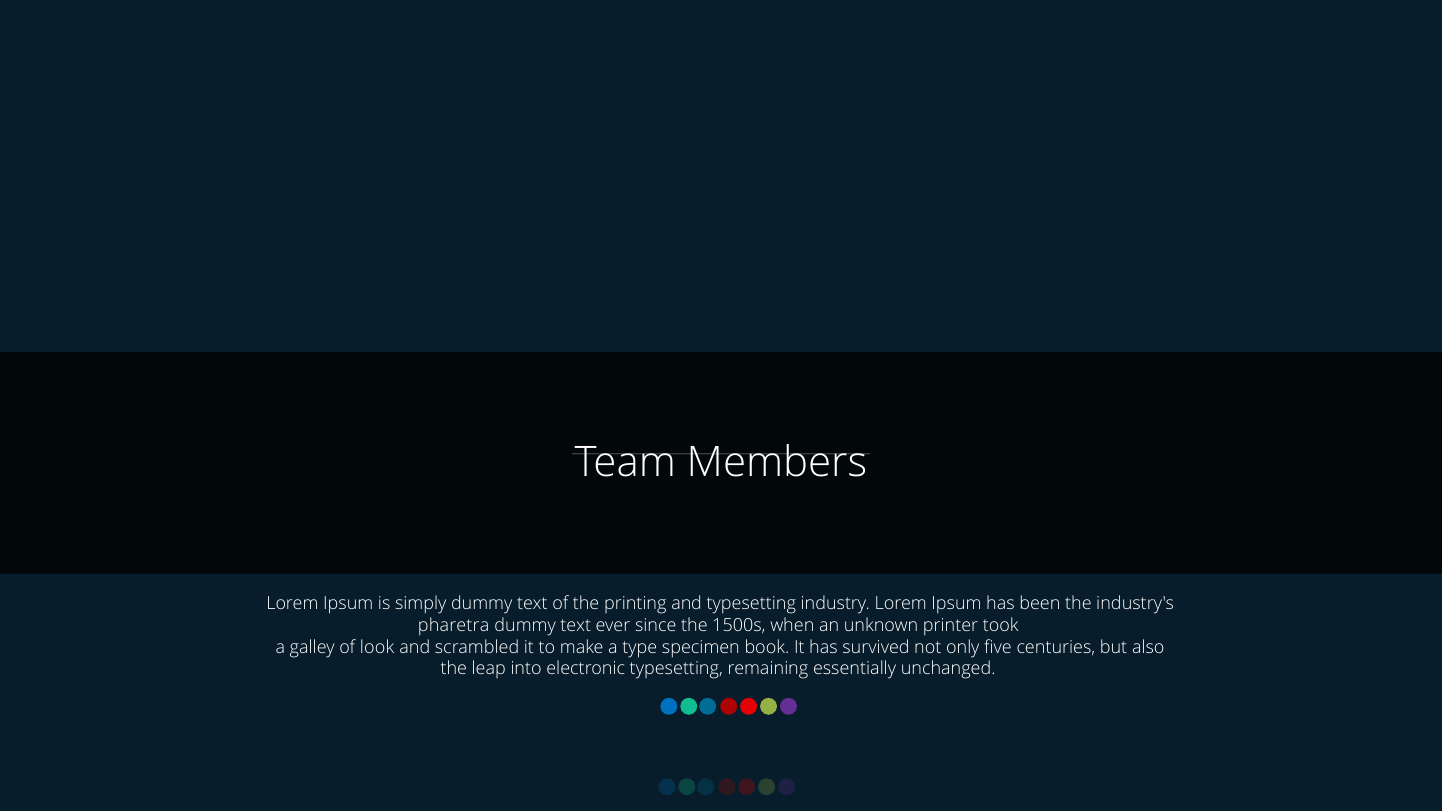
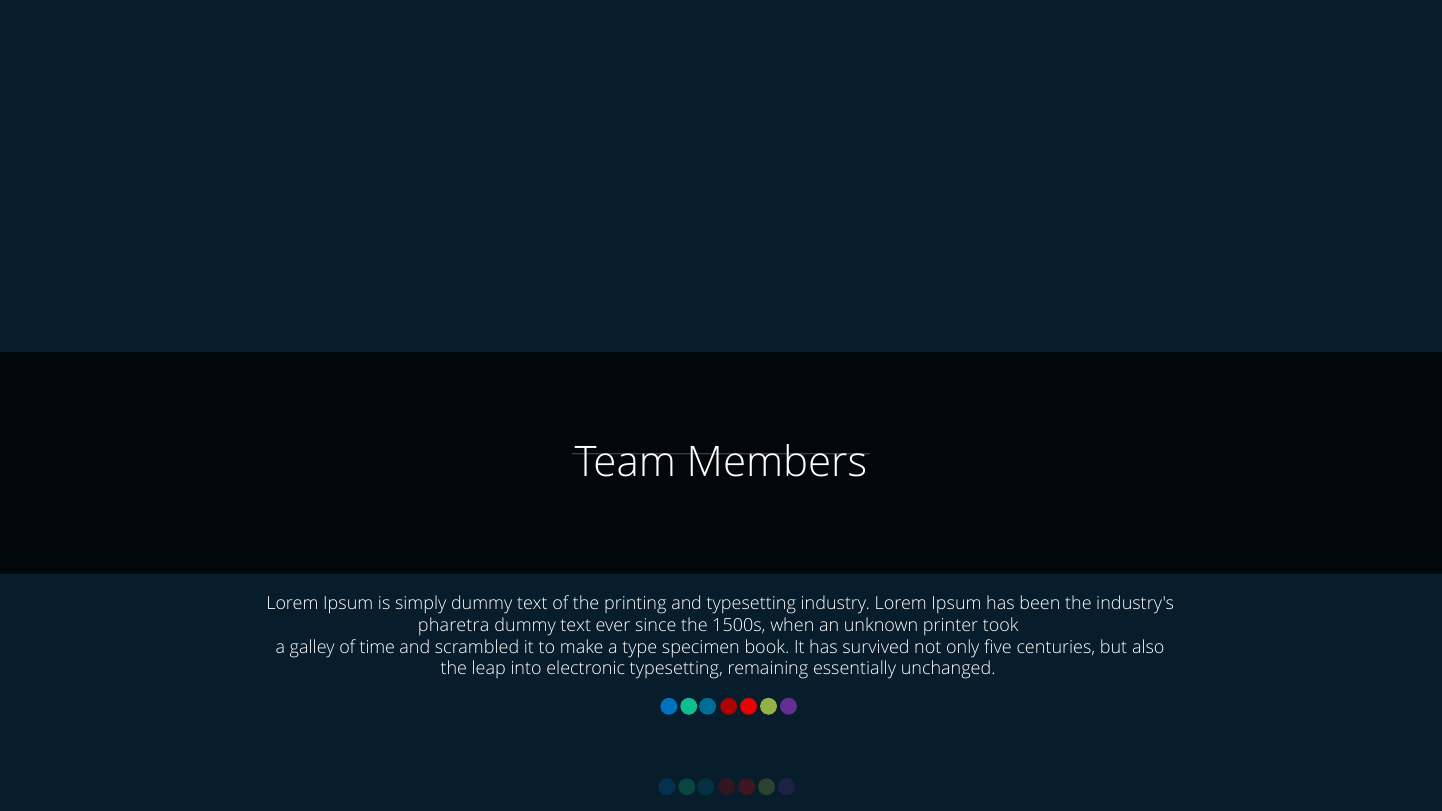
look: look -> time
